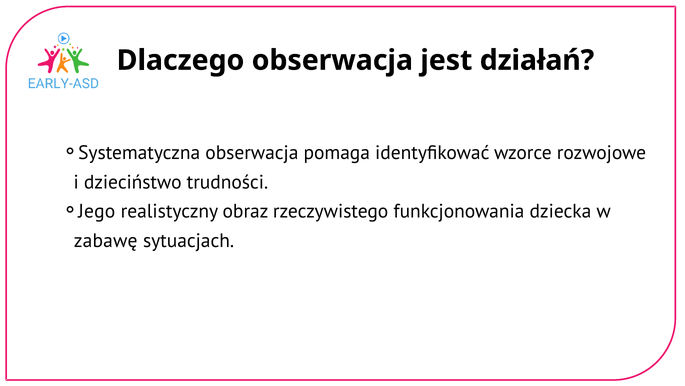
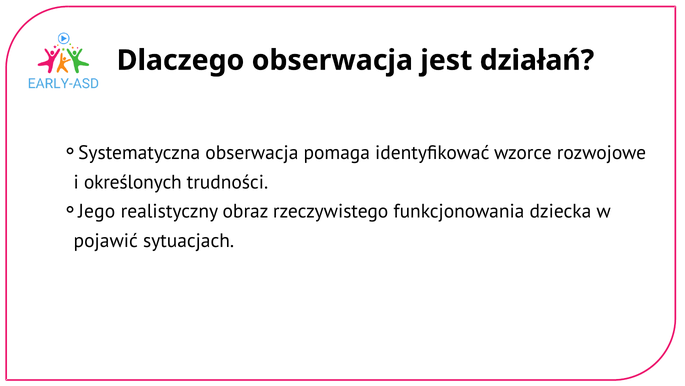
dzieciństwo: dzieciństwo -> określonych
zabawę: zabawę -> pojawić
